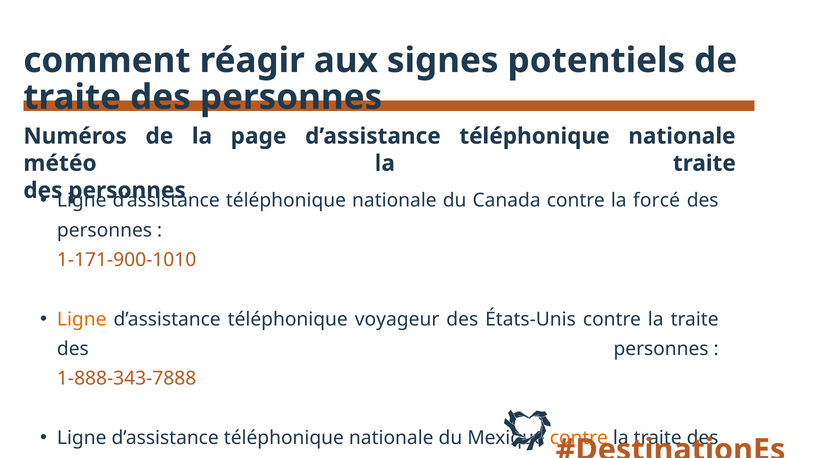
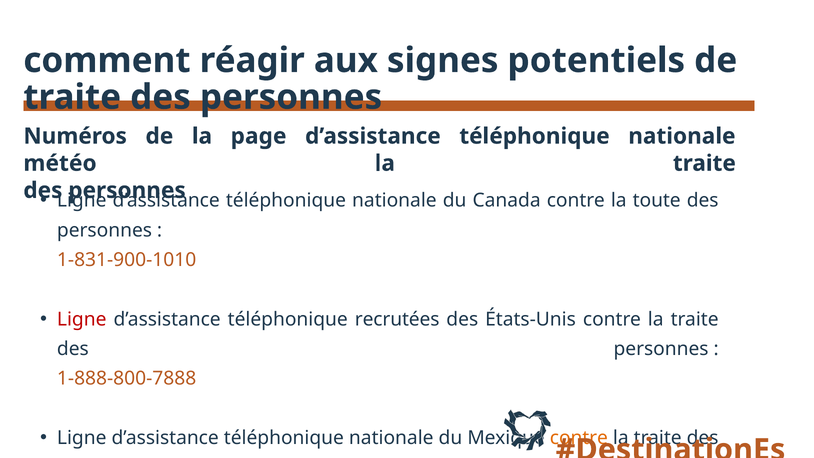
forcé: forcé -> toute
1-171-900-1010: 1-171-900-1010 -> 1-831-900-1010
Ligne at (82, 319) colour: orange -> red
voyageur: voyageur -> recrutées
1-888-343-7888: 1-888-343-7888 -> 1-888-800-7888
